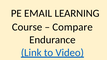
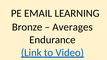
Course: Course -> Bronze
Compare: Compare -> Averages
